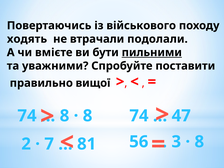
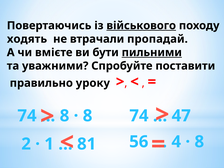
військового underline: none -> present
подолали: подолали -> пропадай
вищої: вищої -> уроку
3: 3 -> 4
7: 7 -> 1
